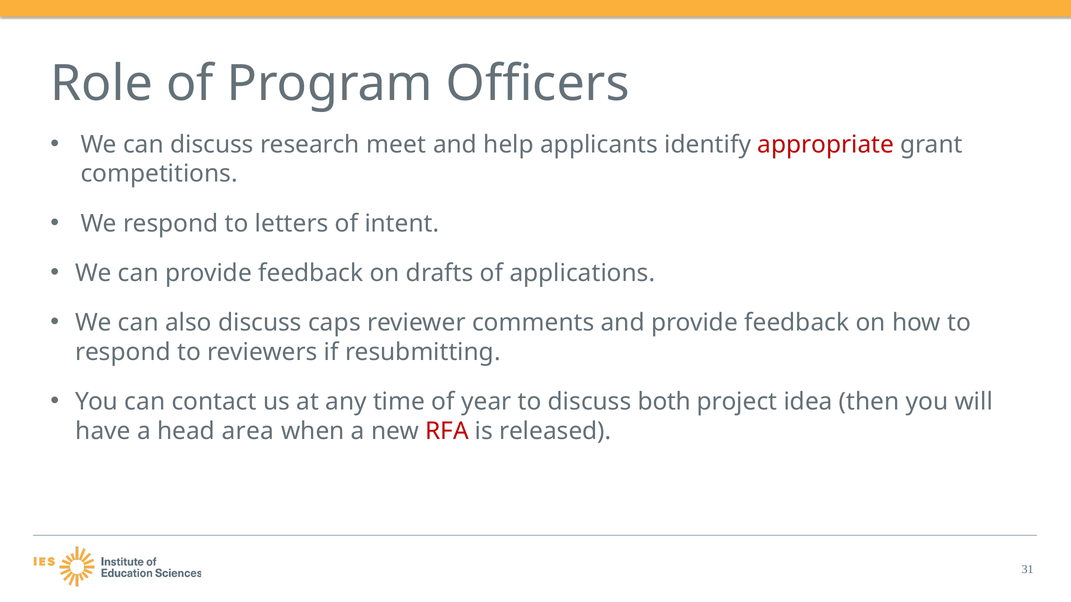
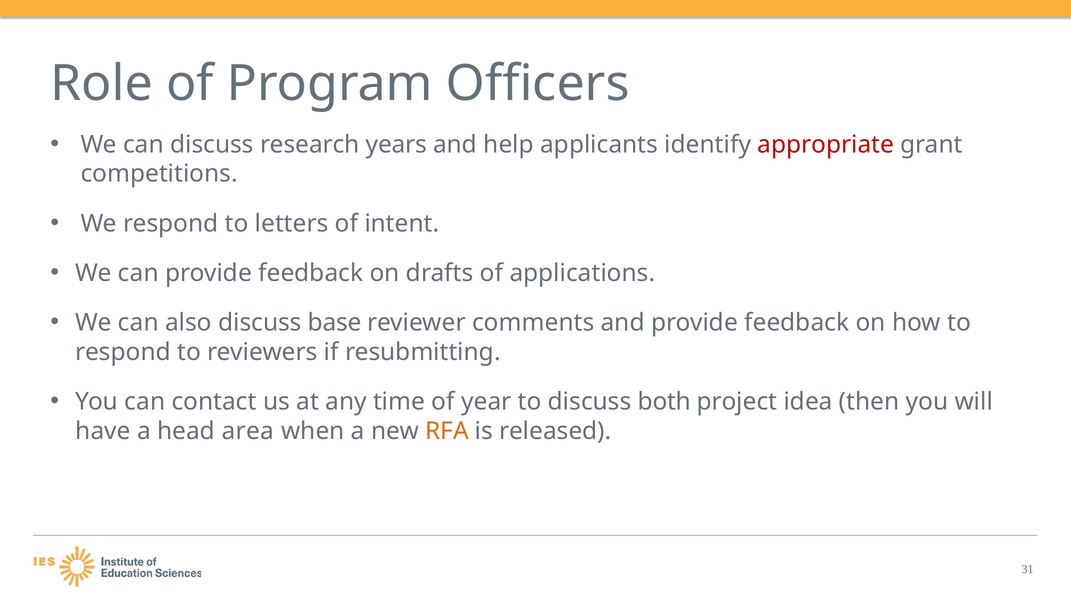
meet: meet -> years
caps: caps -> base
RFA colour: red -> orange
